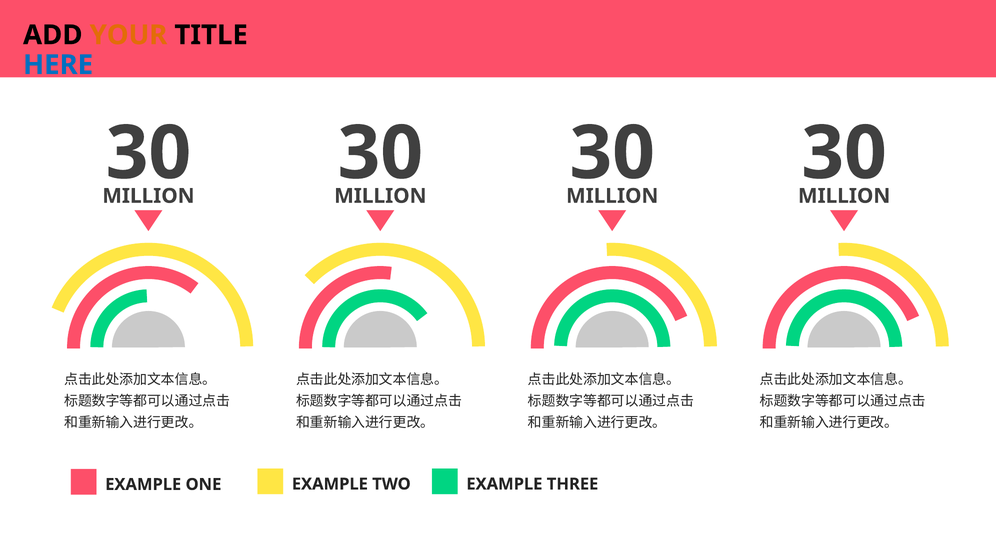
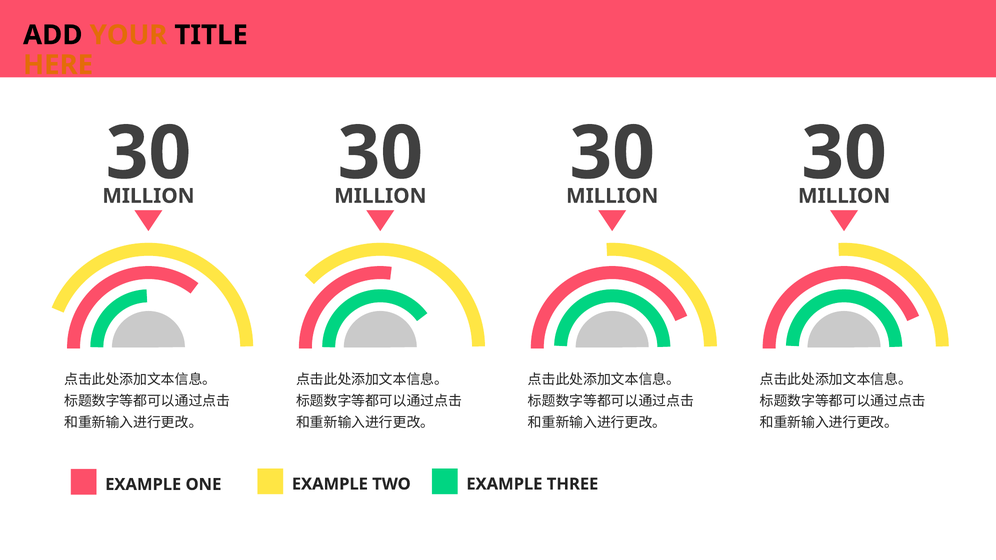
HERE colour: blue -> orange
